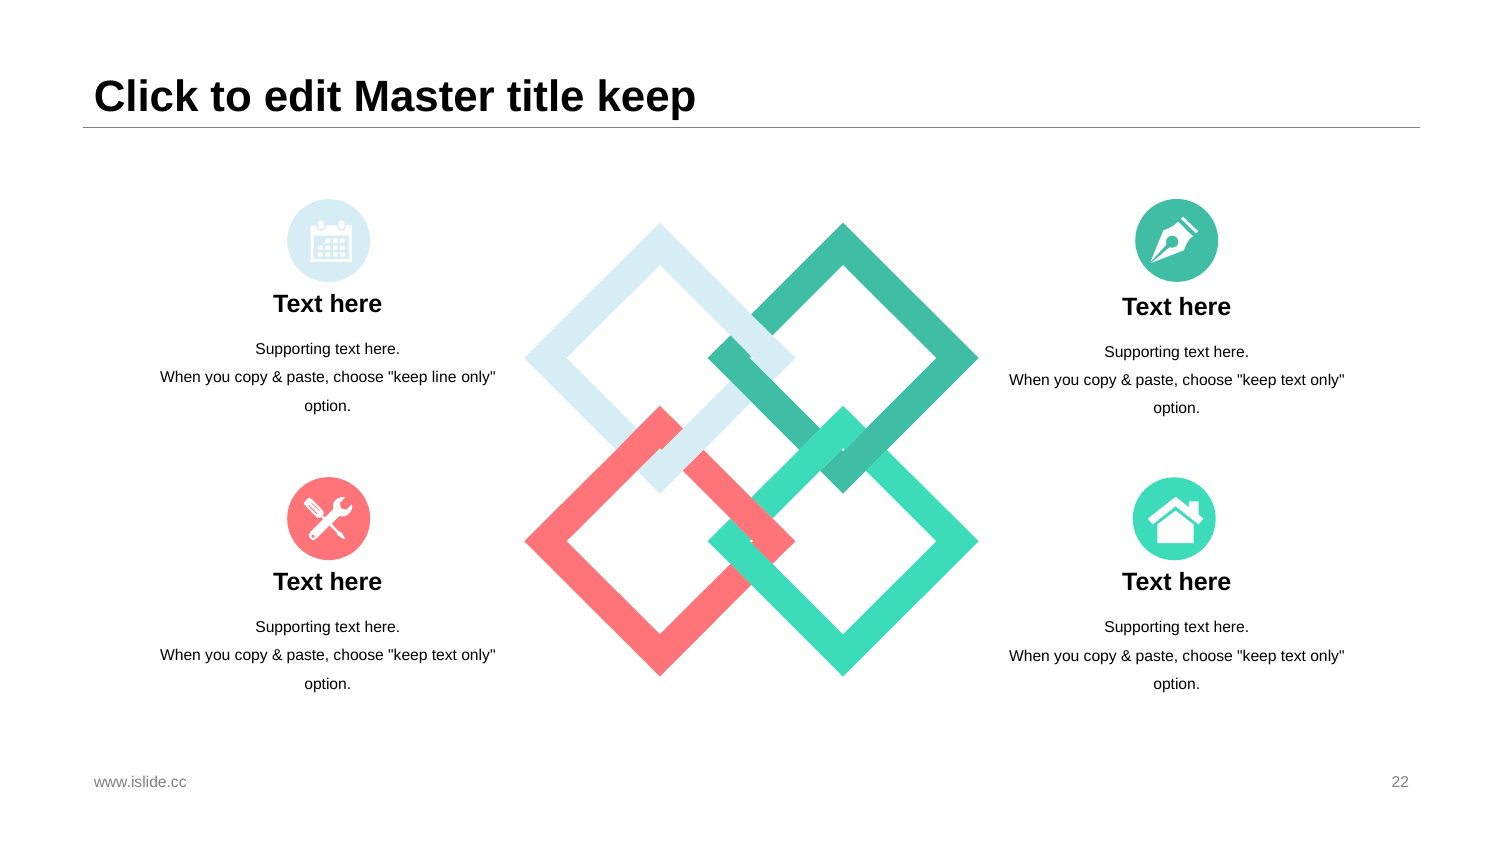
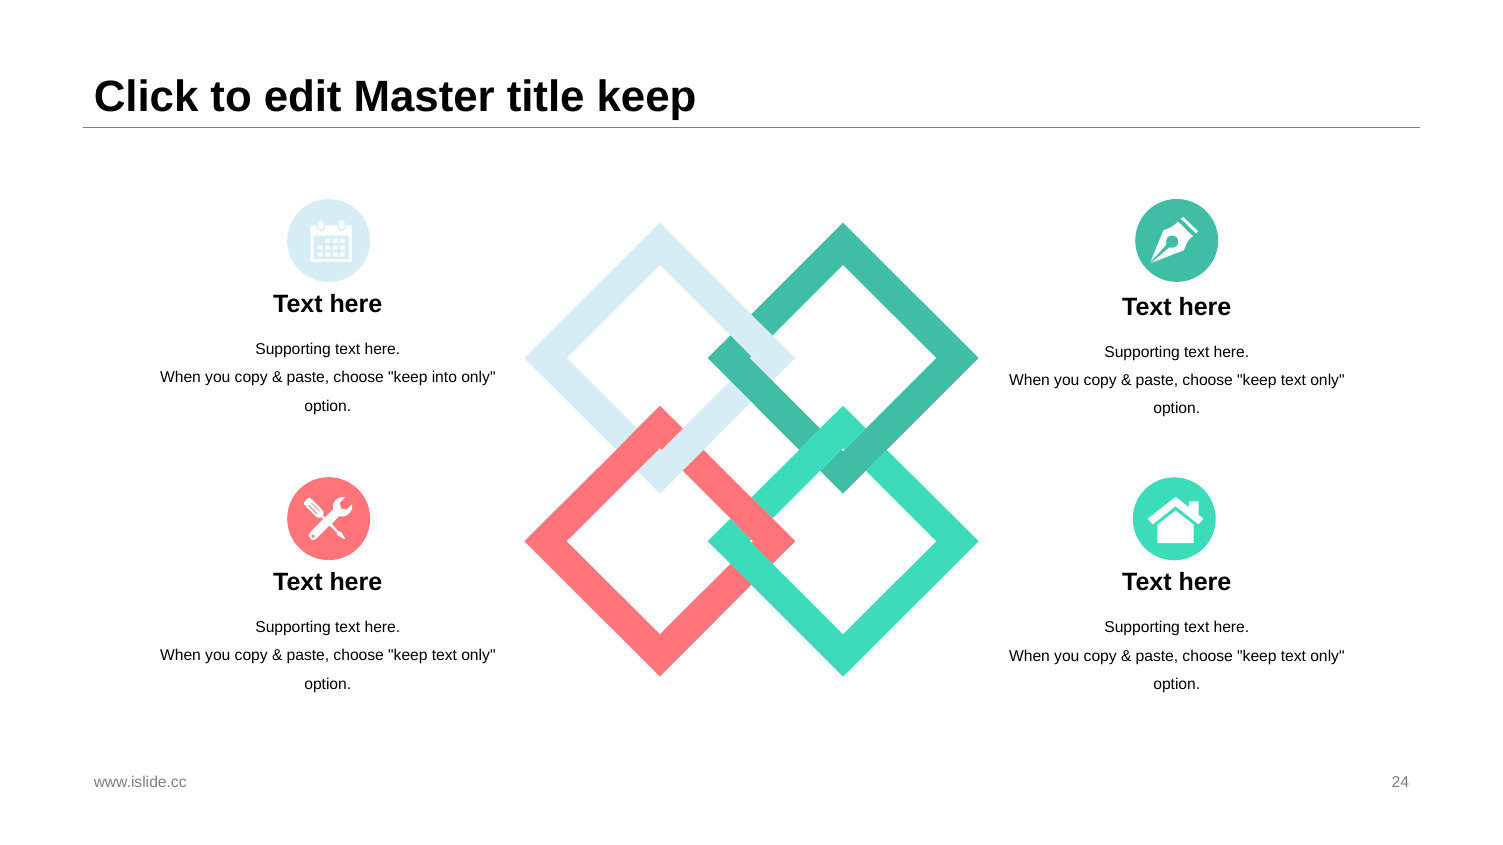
line: line -> into
22: 22 -> 24
